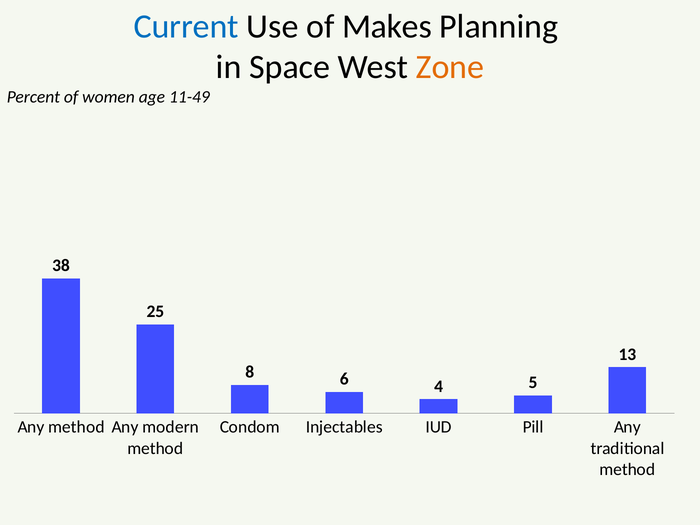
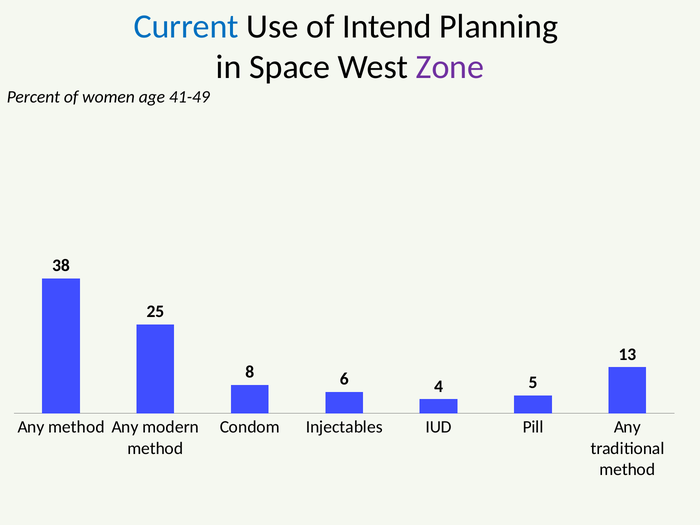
Makes: Makes -> Intend
Zone colour: orange -> purple
11-49: 11-49 -> 41-49
